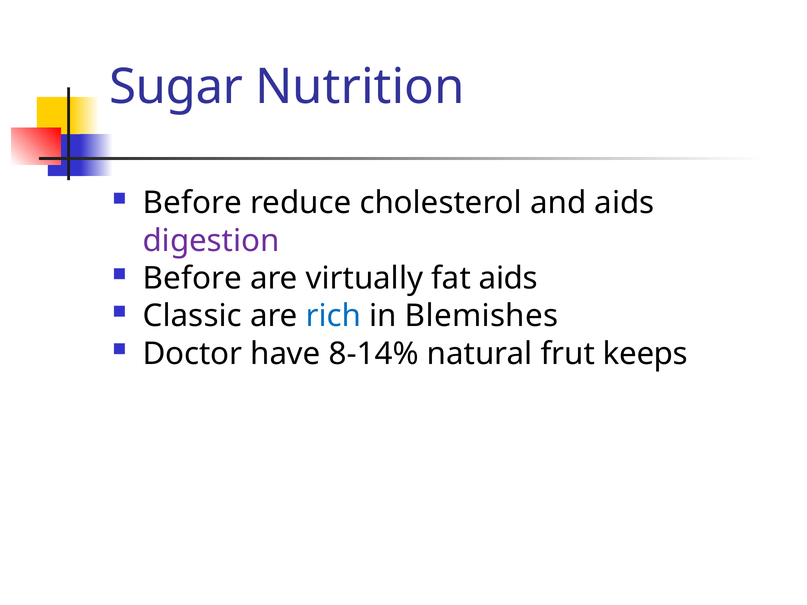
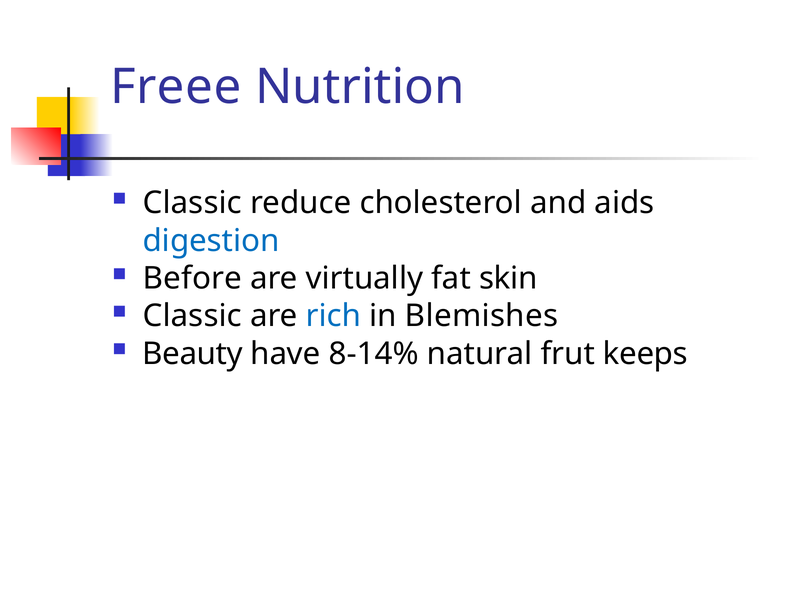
Sugar: Sugar -> Freee
Before at (192, 203): Before -> Classic
digestion colour: purple -> blue
fat aids: aids -> skin
Doctor: Doctor -> Beauty
